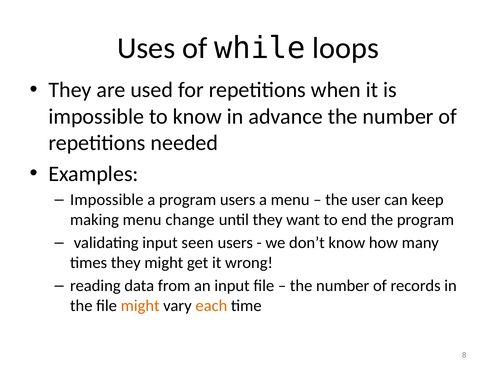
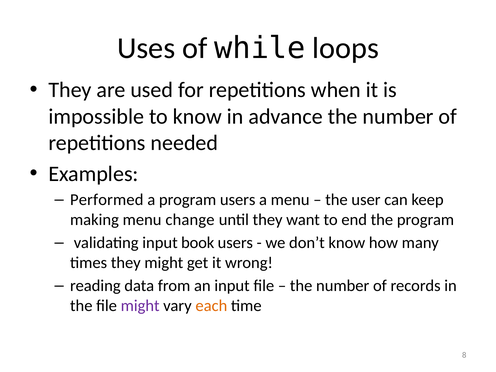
Impossible at (107, 200): Impossible -> Performed
seen: seen -> book
might at (140, 306) colour: orange -> purple
